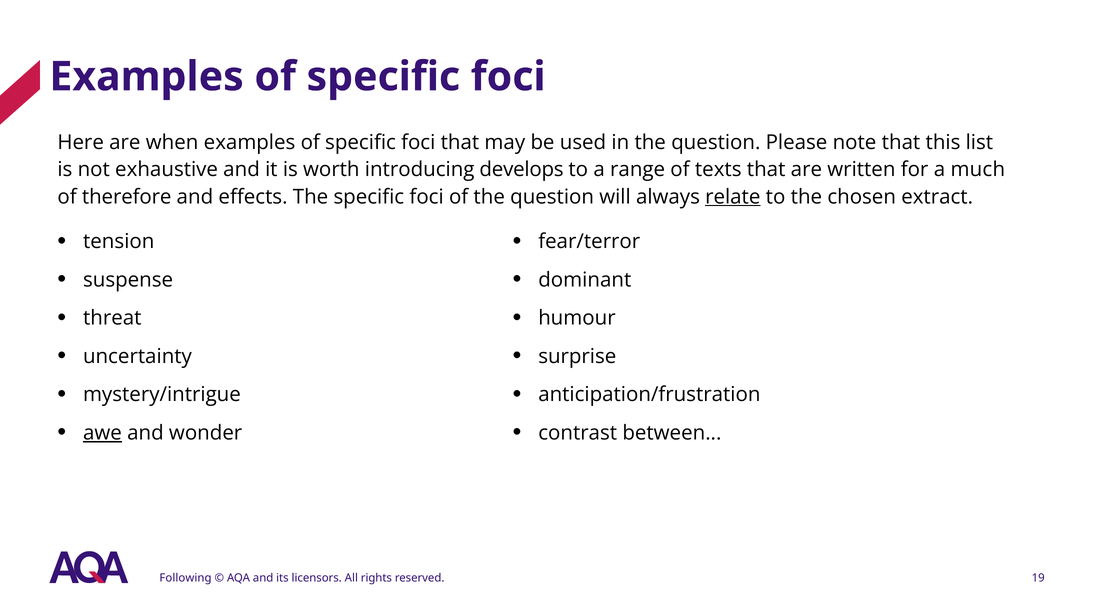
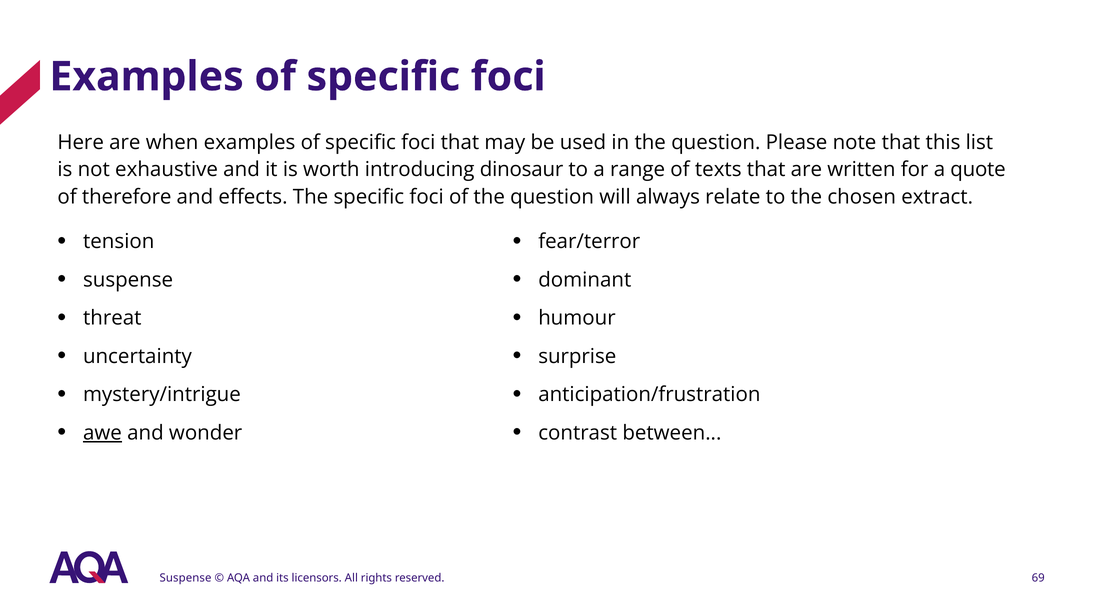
develops: develops -> dinosaur
much: much -> quote
relate underline: present -> none
Following at (186, 579): Following -> Suspense
19: 19 -> 69
